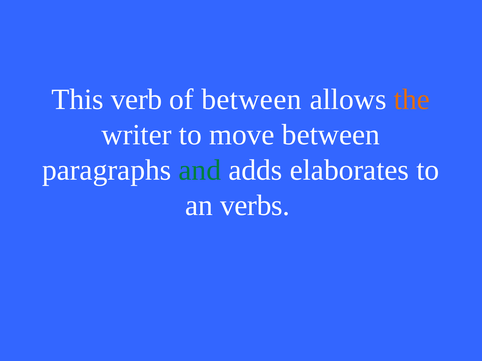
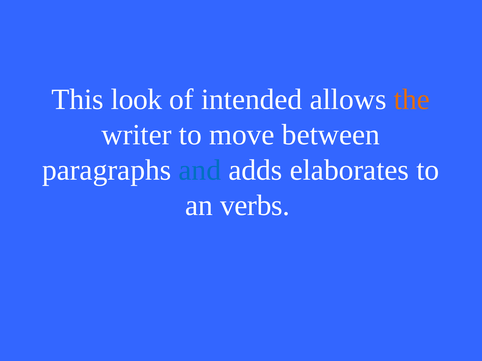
verb: verb -> look
of between: between -> intended
and colour: green -> blue
